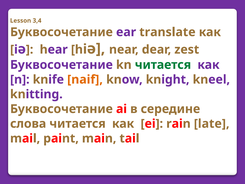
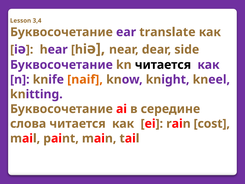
zest: zest -> side
читается at (163, 65) colour: green -> black
late: late -> cost
